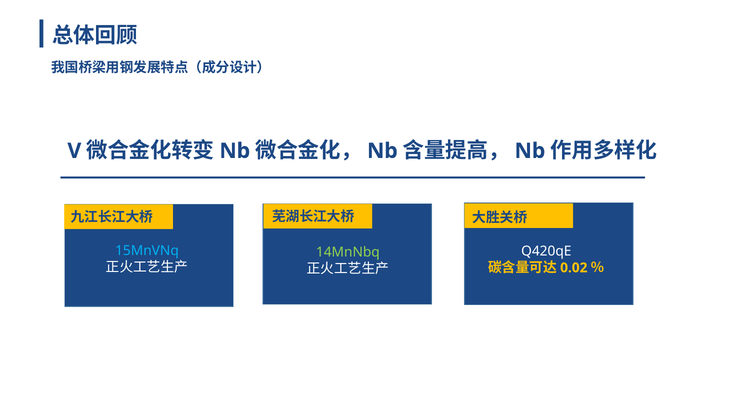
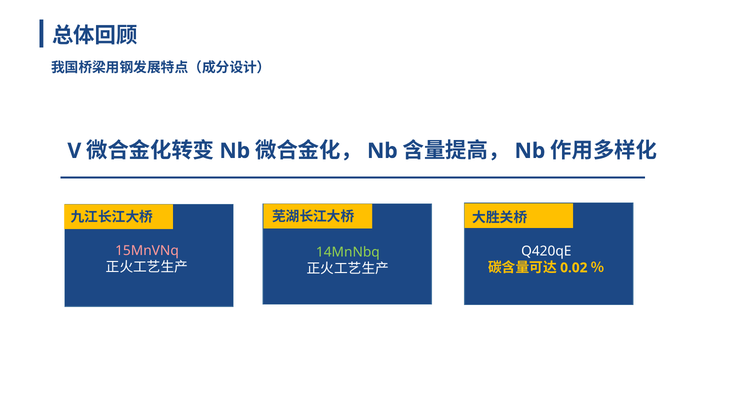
15MnVNq colour: light blue -> pink
